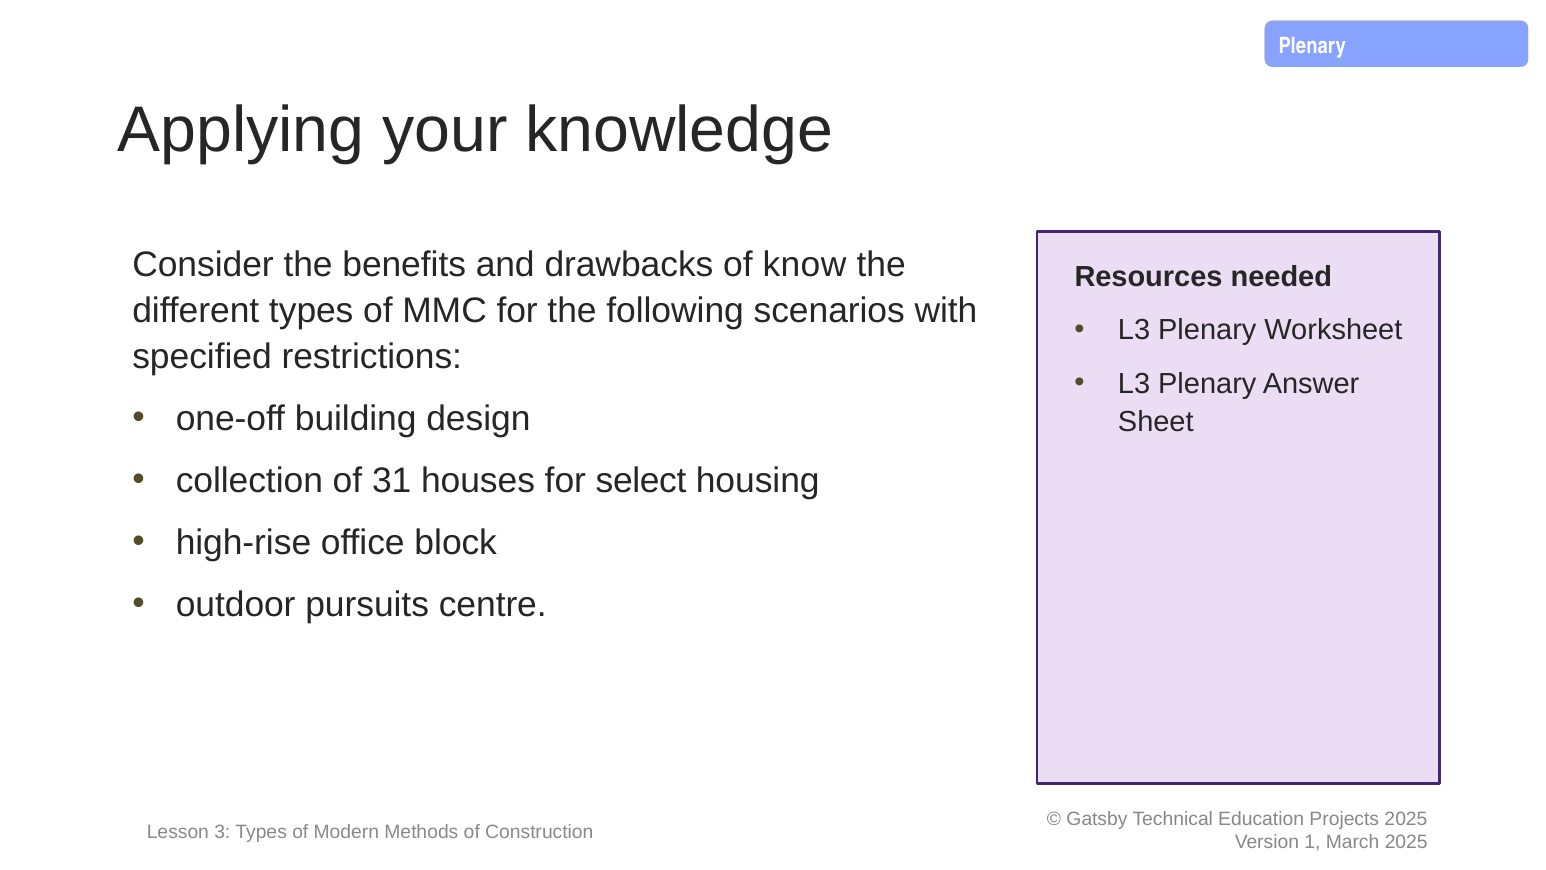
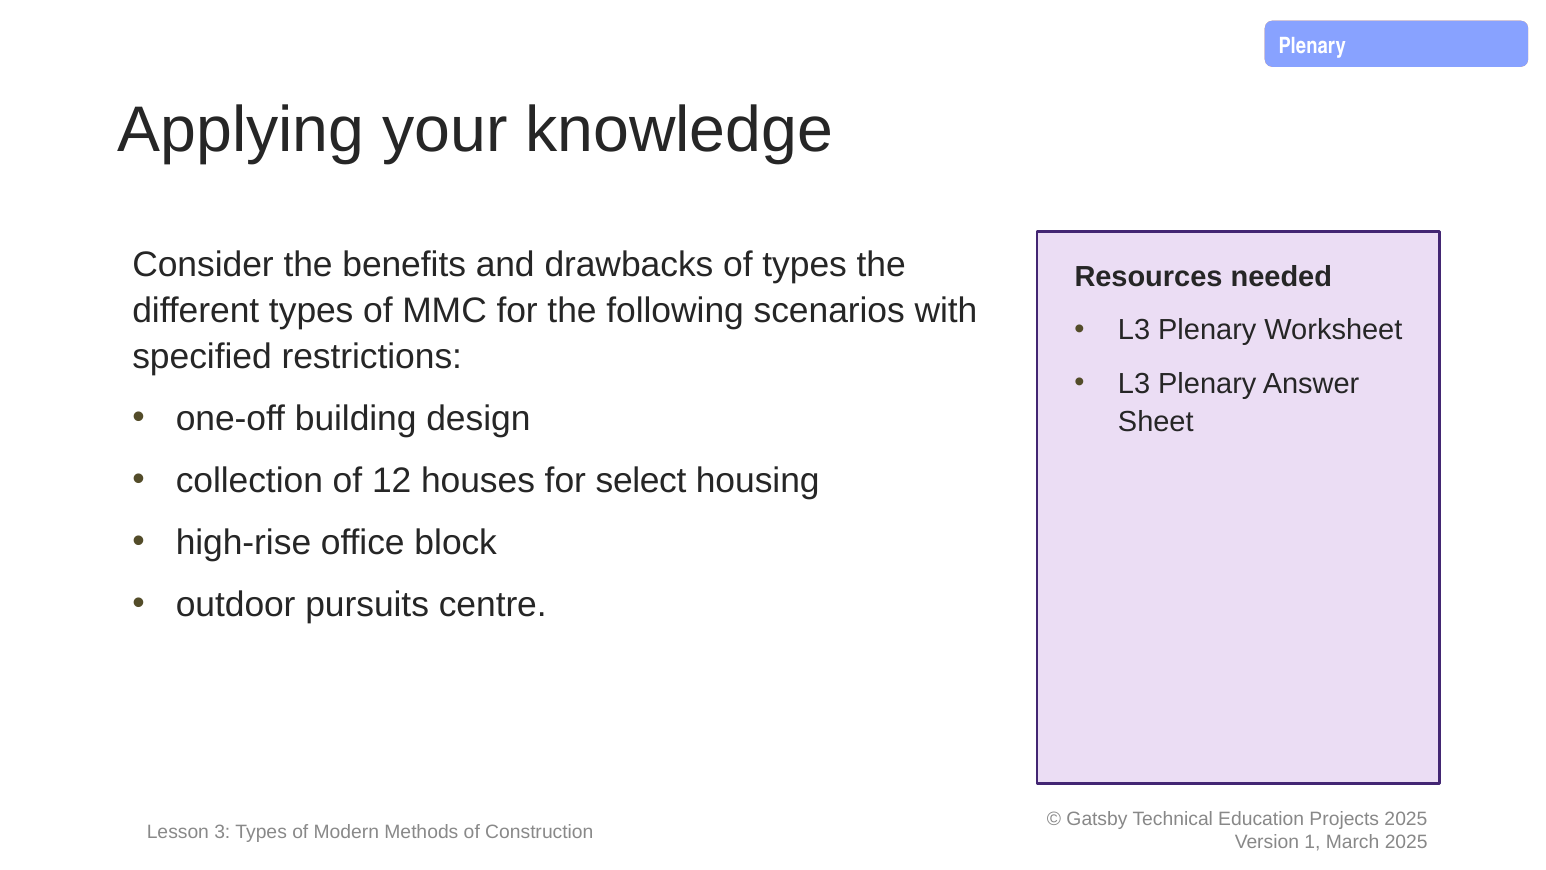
of know: know -> types
31: 31 -> 12
